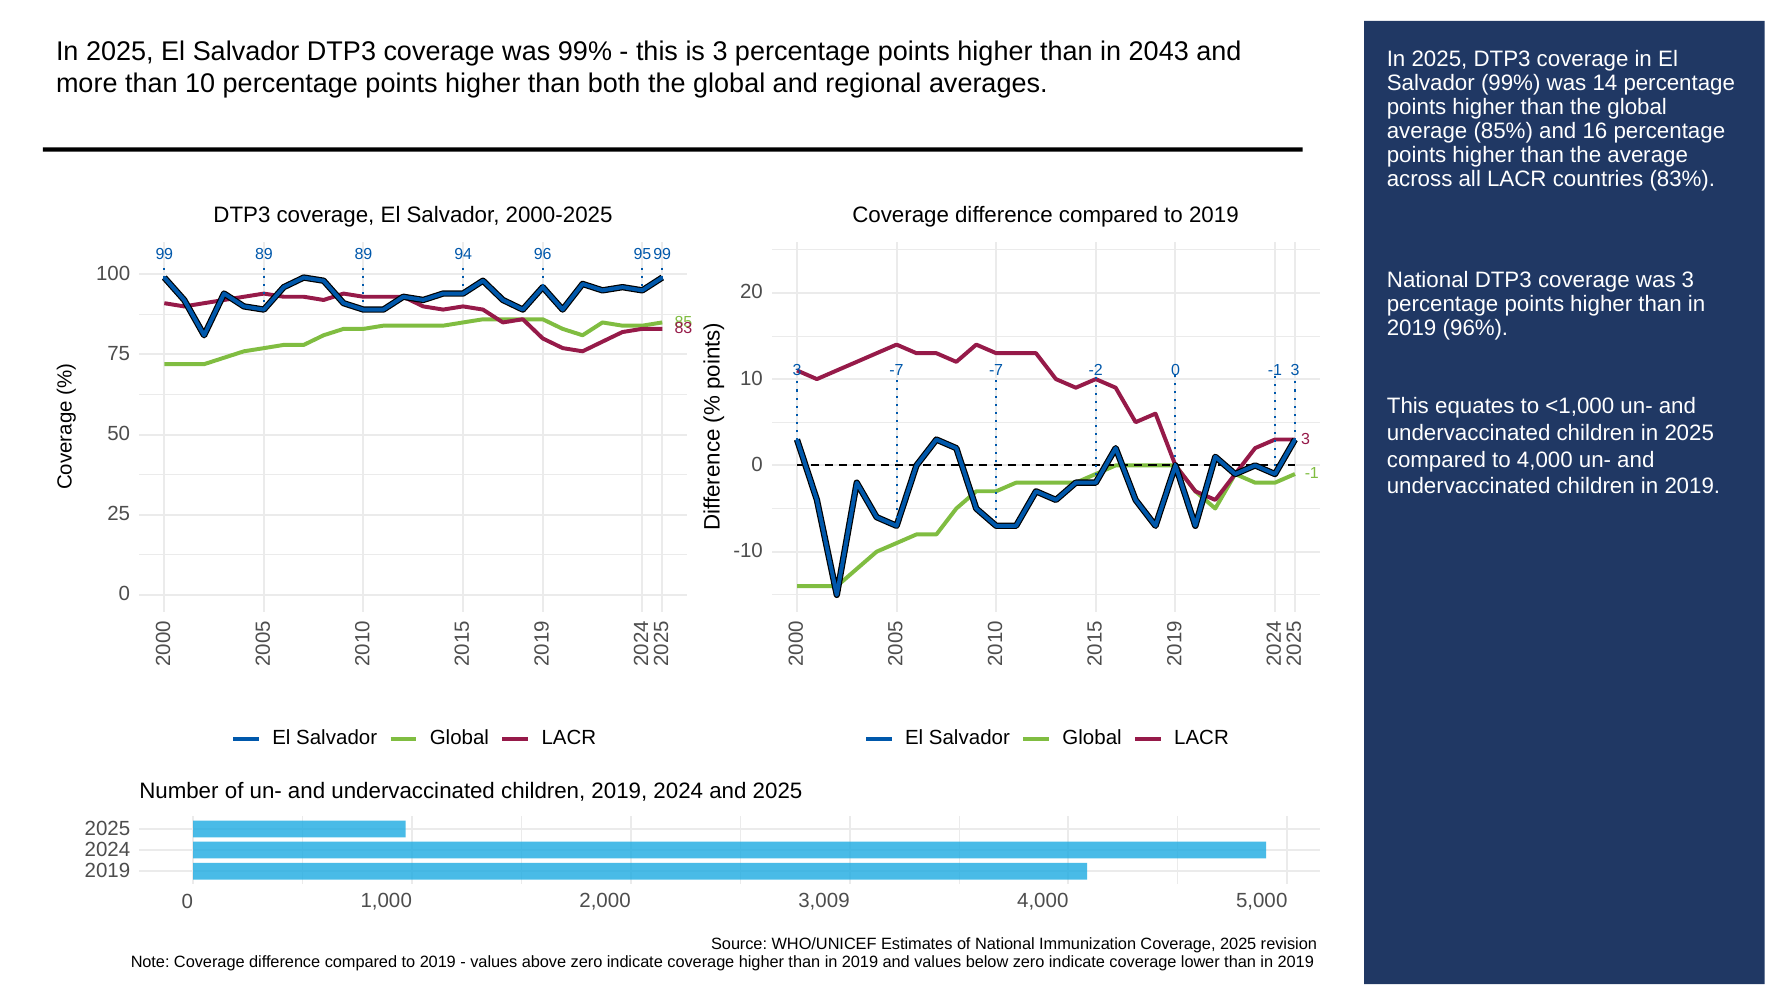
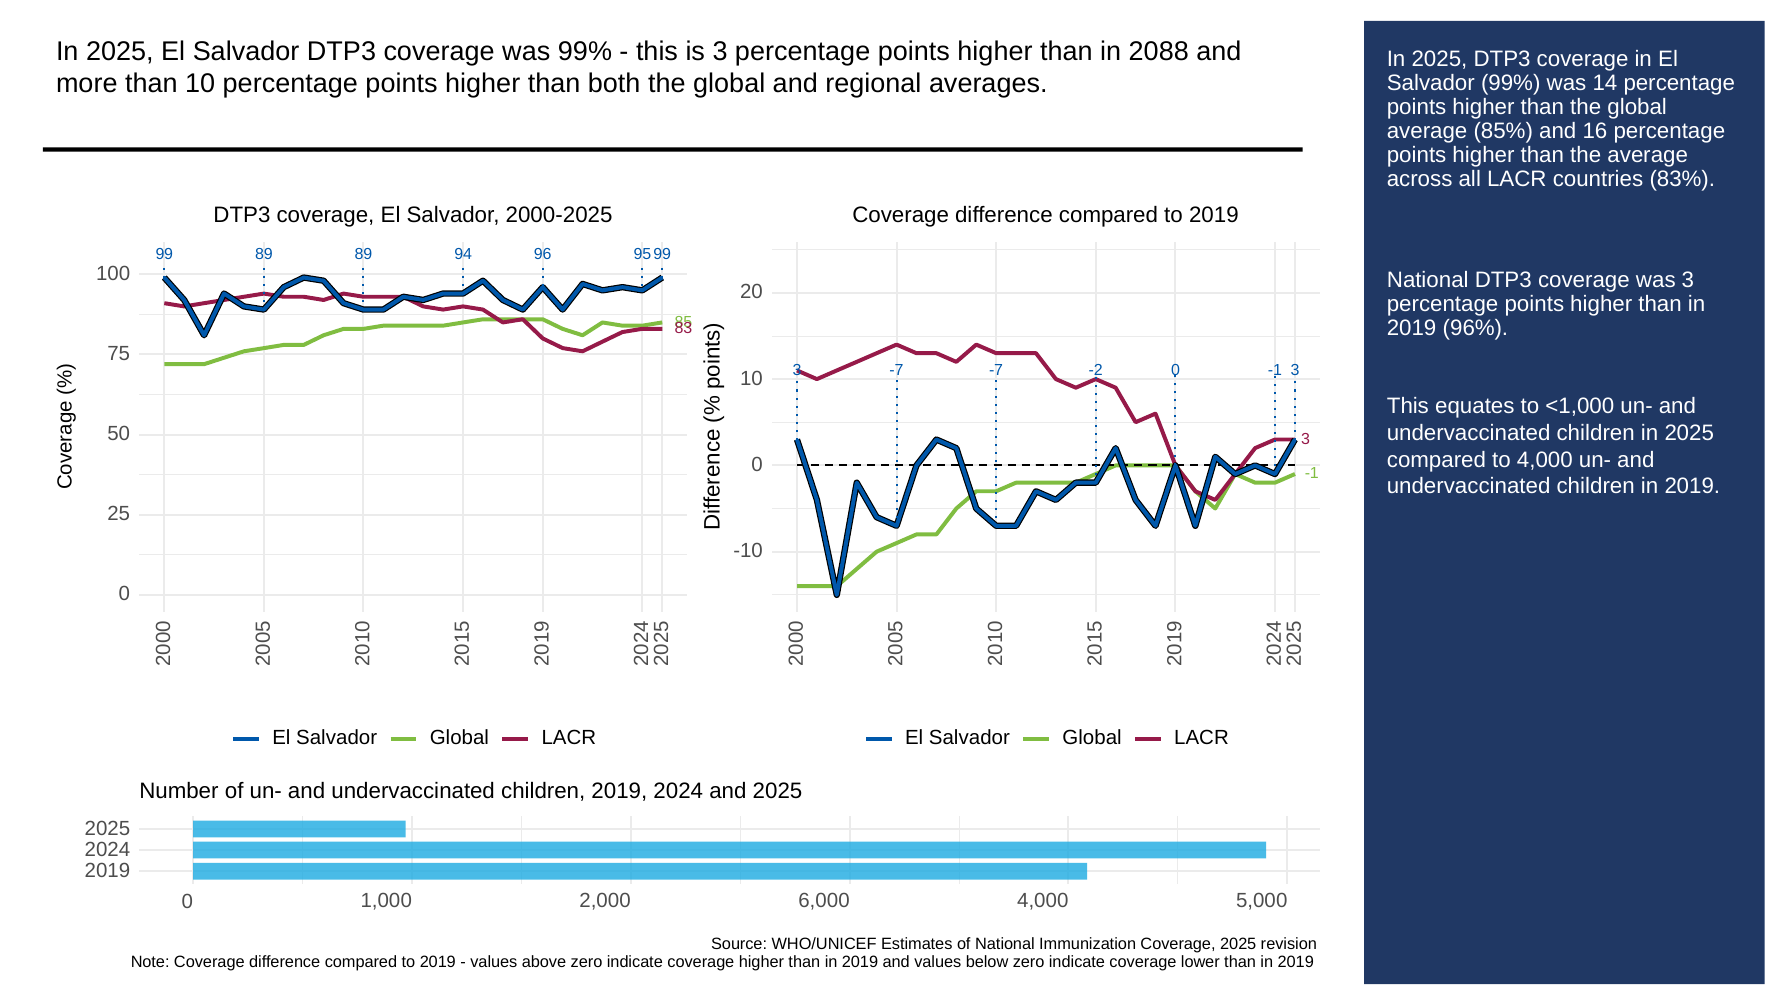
2043: 2043 -> 2088
3,009: 3,009 -> 6,000
